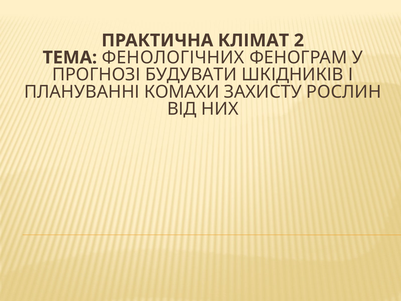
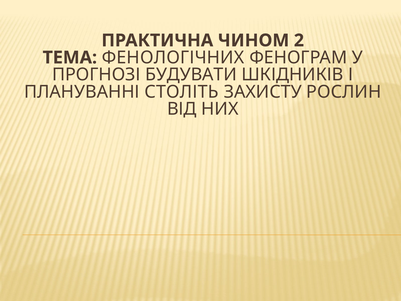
КЛІМАТ: КЛІМАТ -> ЧИНОМ
КОМАХИ: КОМАХИ -> СТОЛІТЬ
